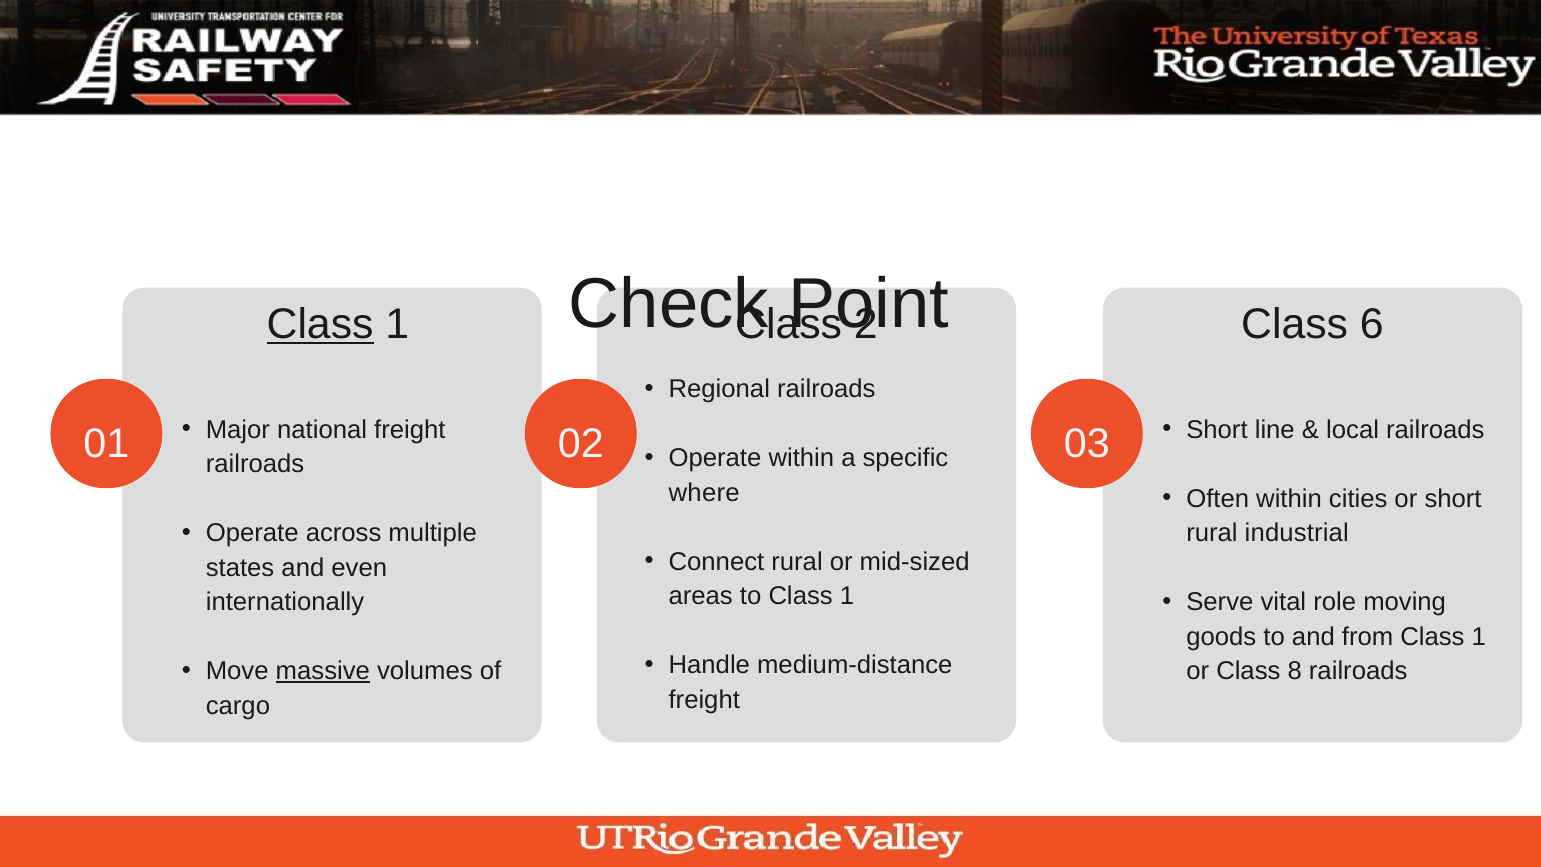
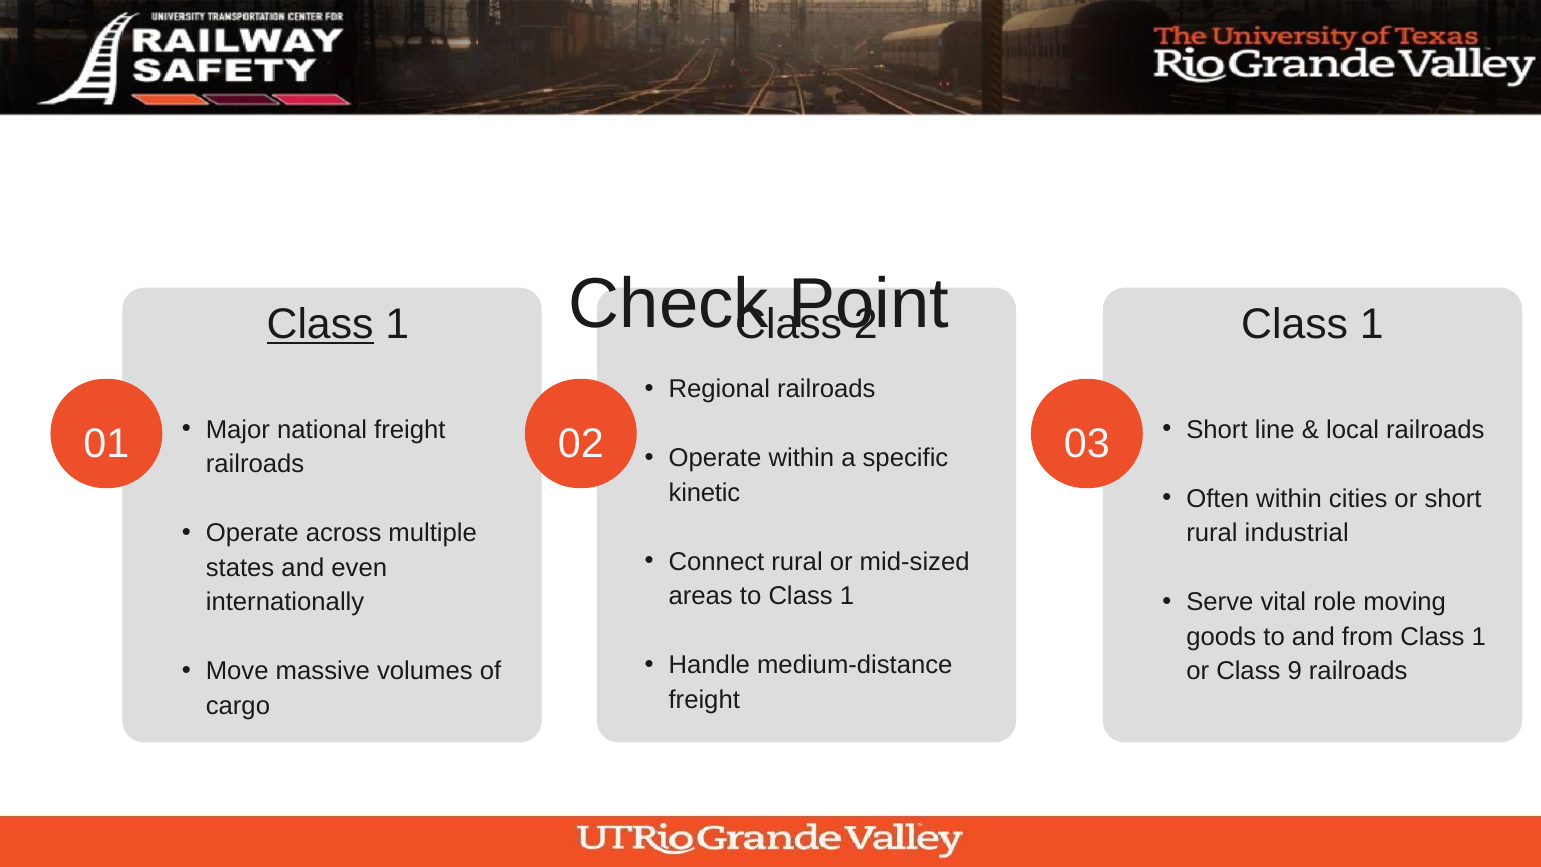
6 at (1372, 324): 6 -> 1
where: where -> kinetic
massive underline: present -> none
8: 8 -> 9
